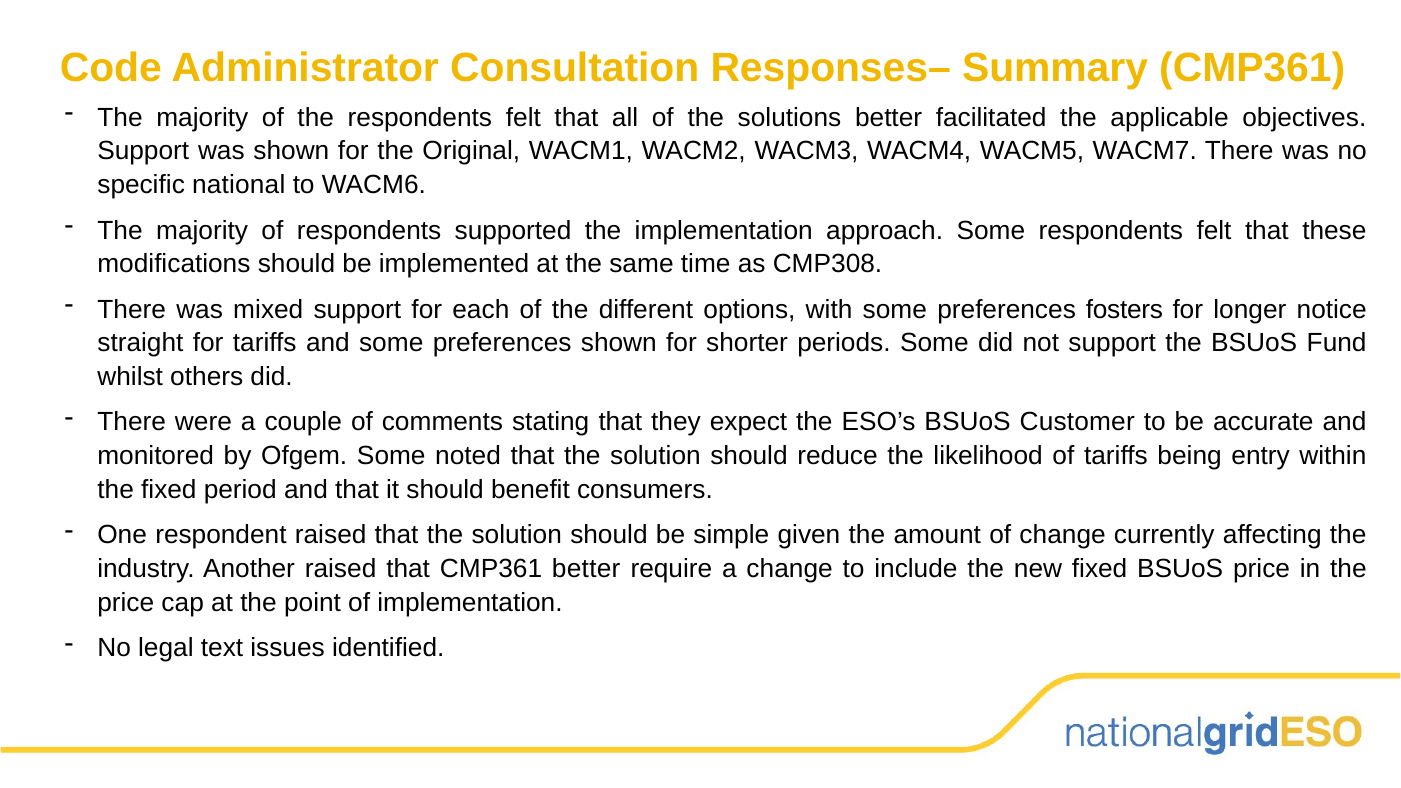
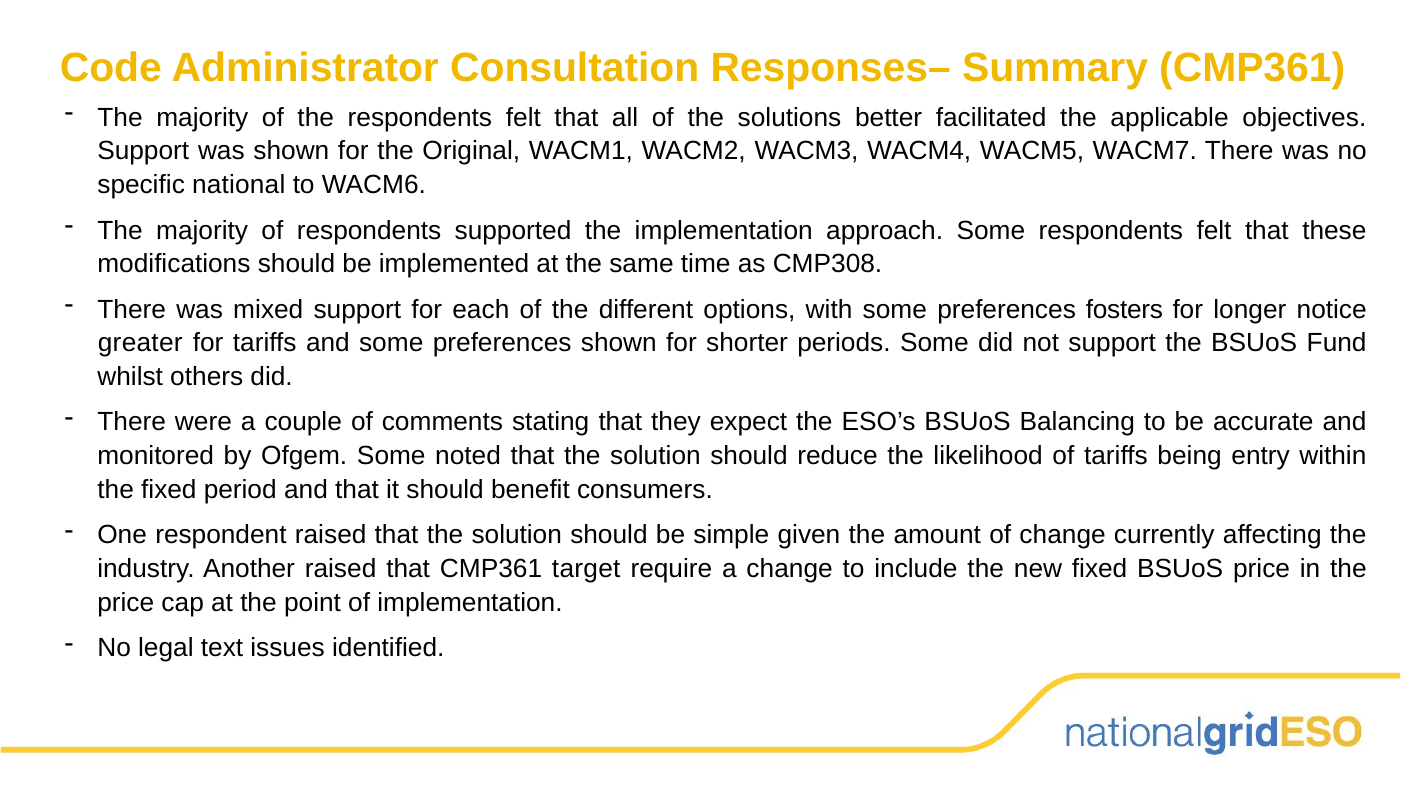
straight: straight -> greater
Customer: Customer -> Balancing
CMP361 better: better -> target
